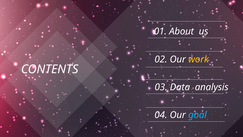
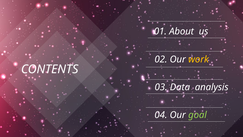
goal colour: light blue -> light green
